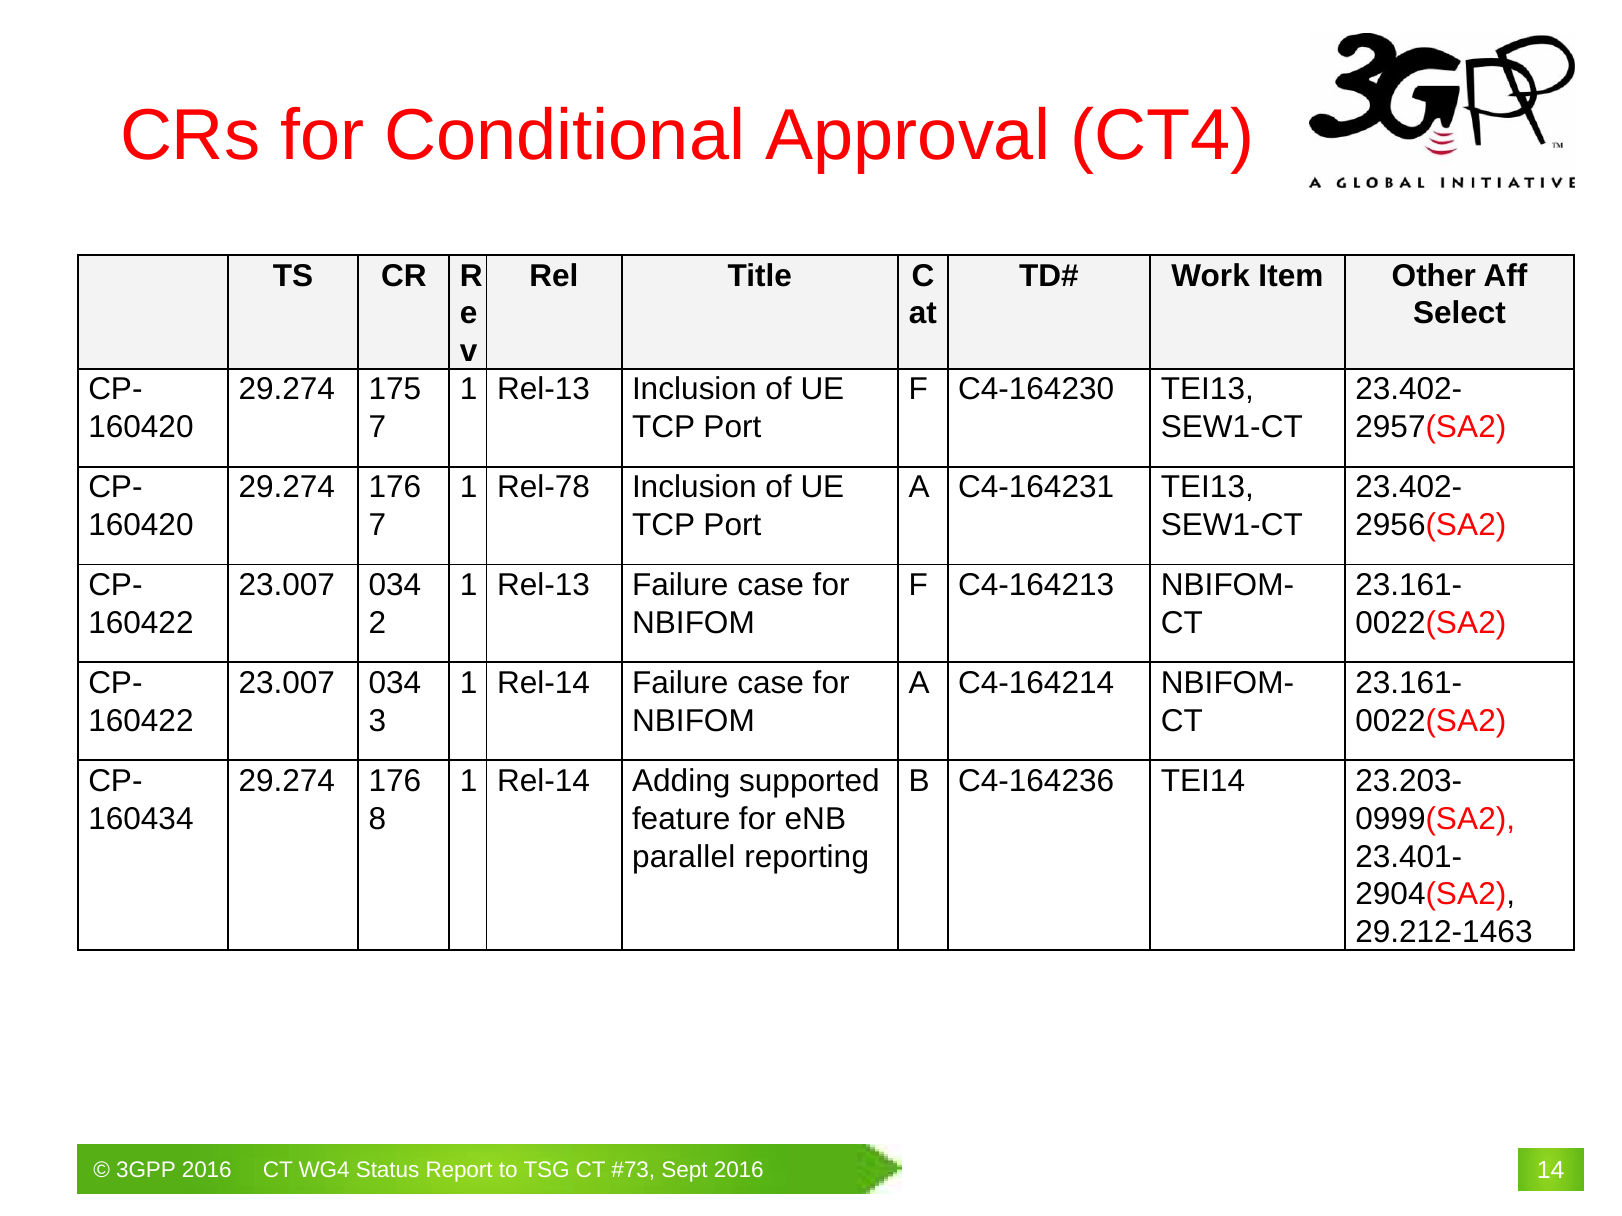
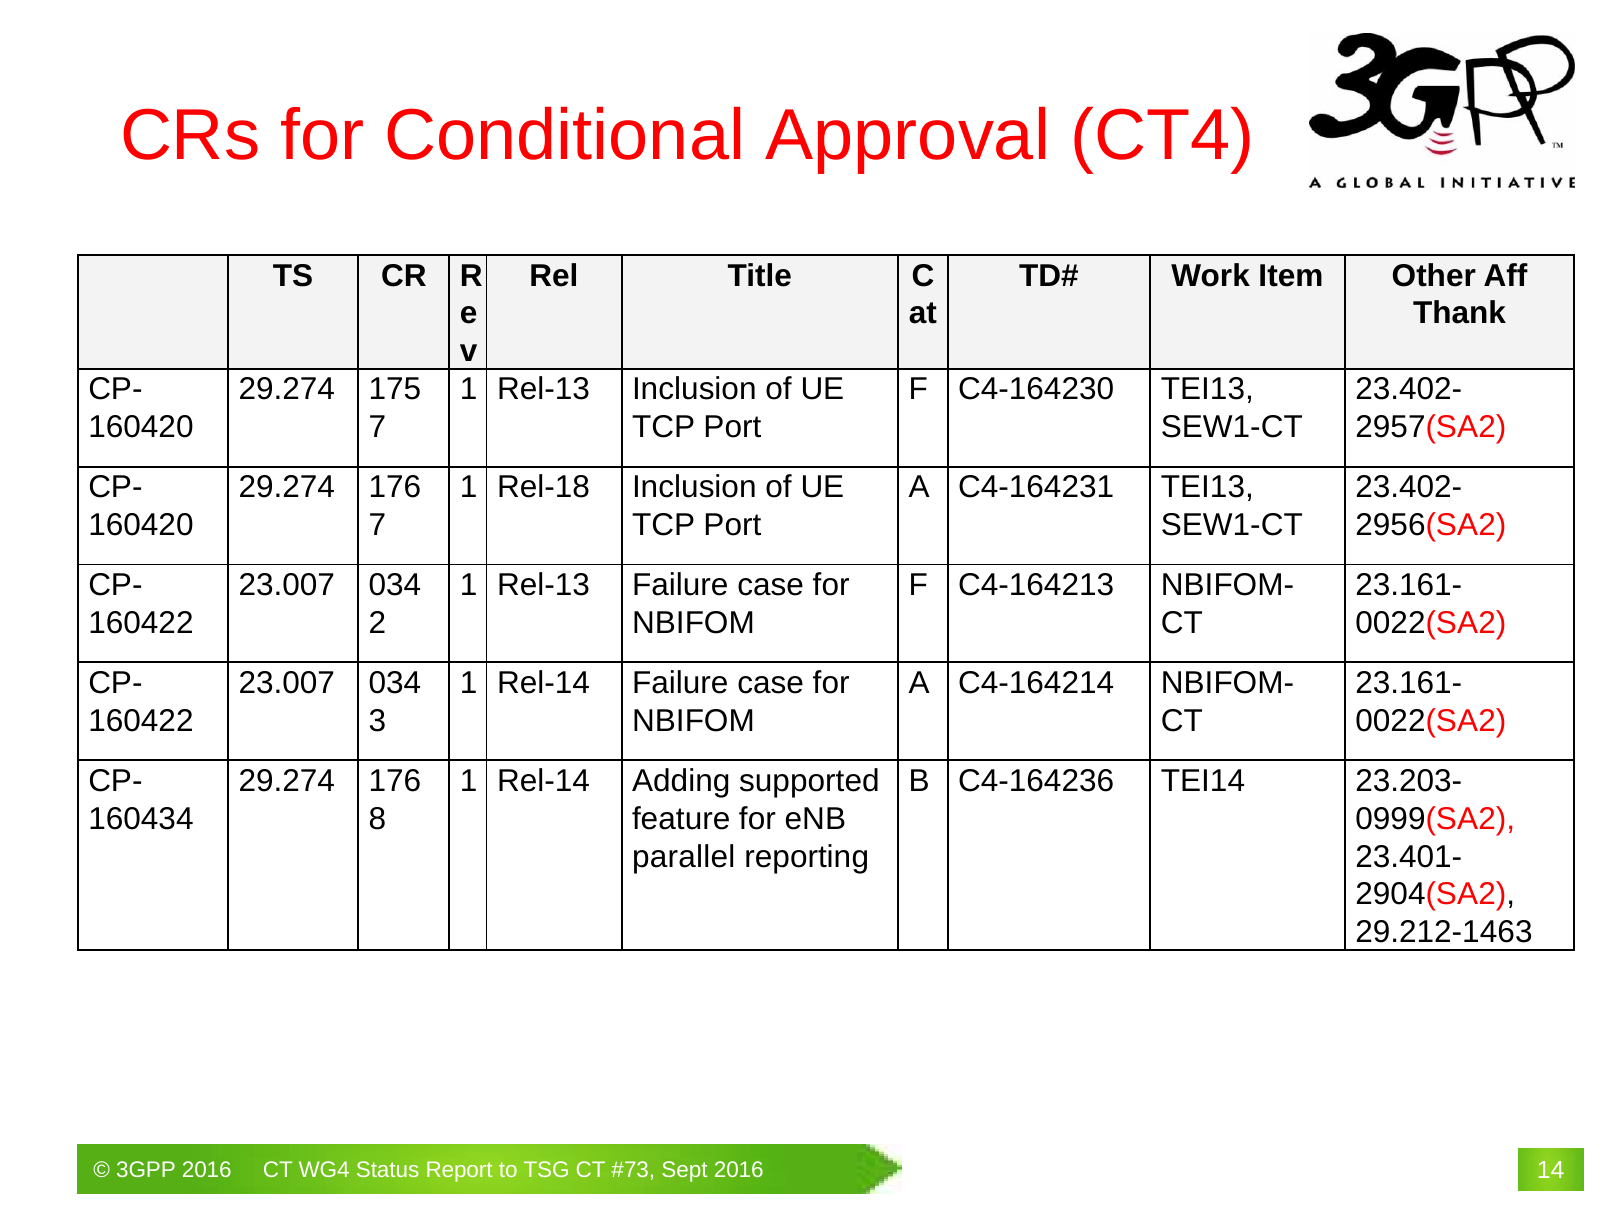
Select: Select -> Thank
Rel-78: Rel-78 -> Rel-18
